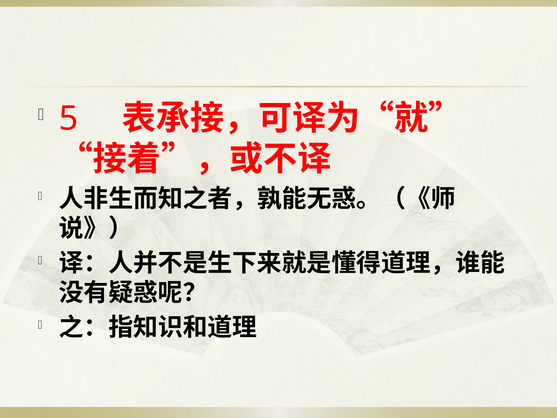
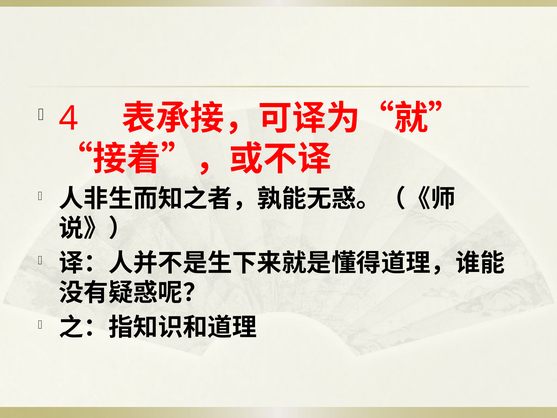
5: 5 -> 4
